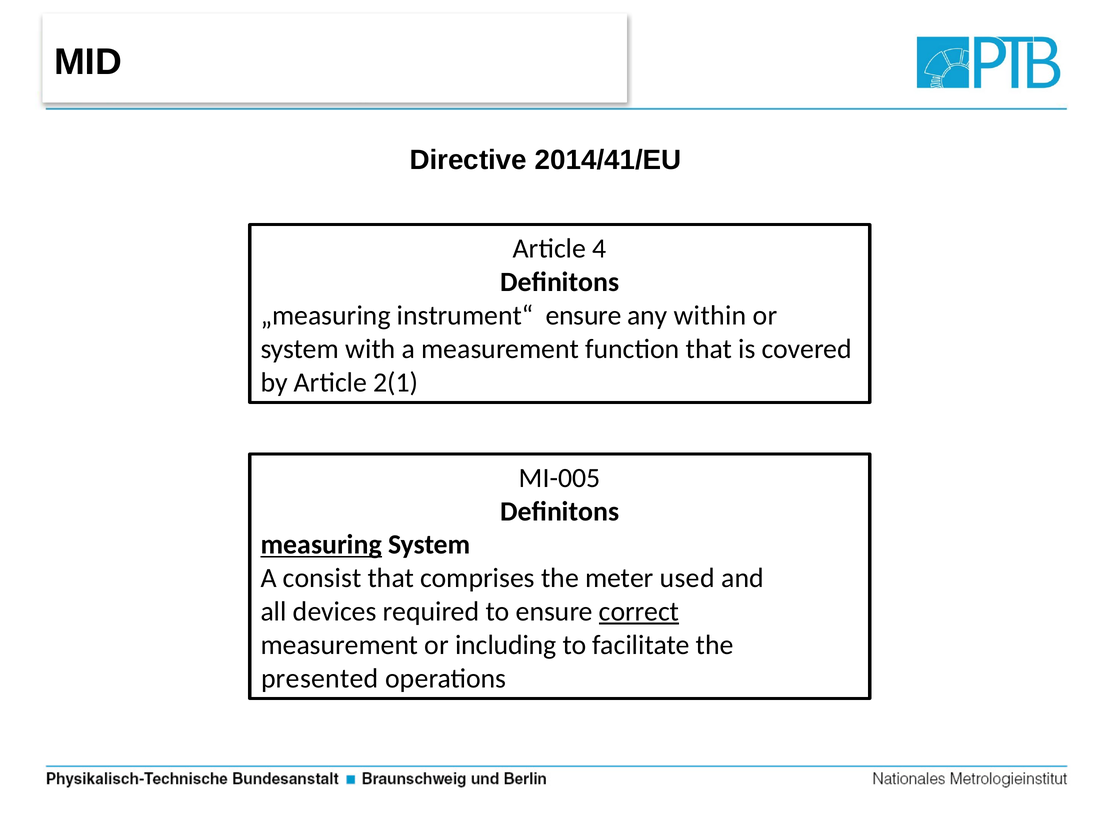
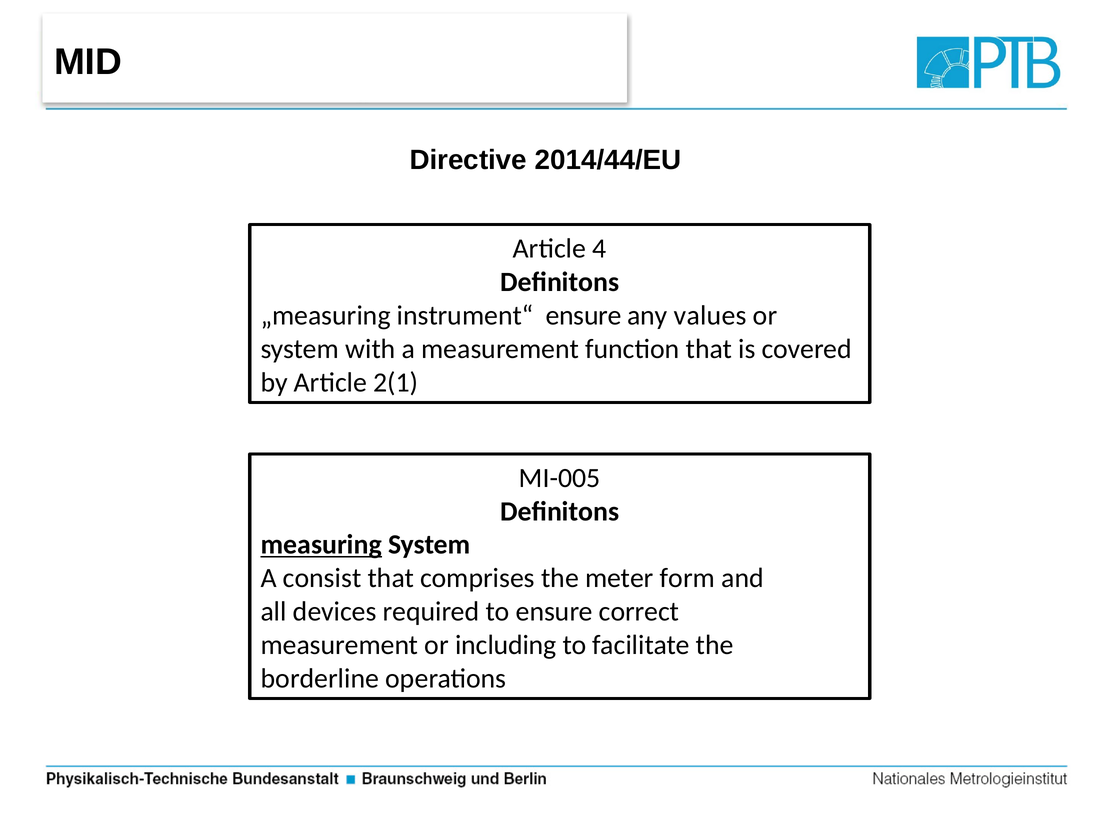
2014/41/EU: 2014/41/EU -> 2014/44/EU
within: within -> values
used: used -> form
correct underline: present -> none
presented: presented -> borderline
